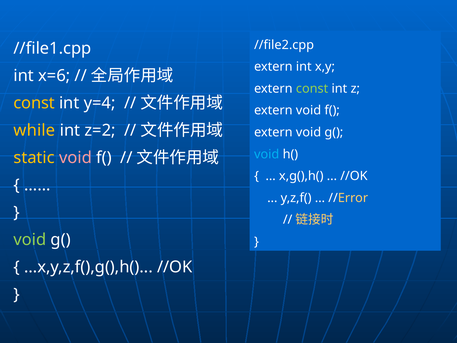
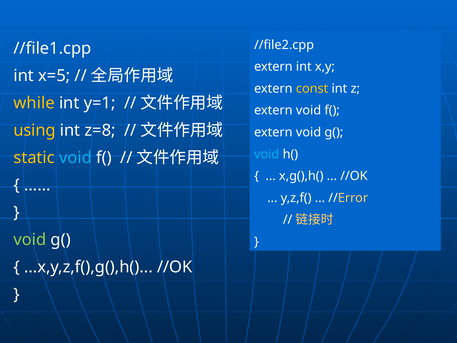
x=6: x=6 -> x=5
const at (312, 89) colour: light green -> yellow
const at (34, 103): const -> while
y=4: y=4 -> y=1
while: while -> using
z=2: z=2 -> z=8
void at (75, 158) colour: pink -> light blue
